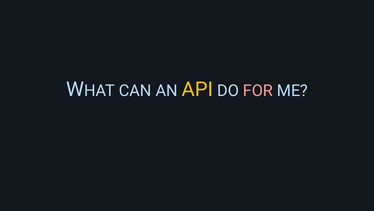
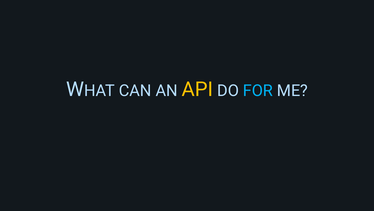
FOR colour: pink -> light blue
